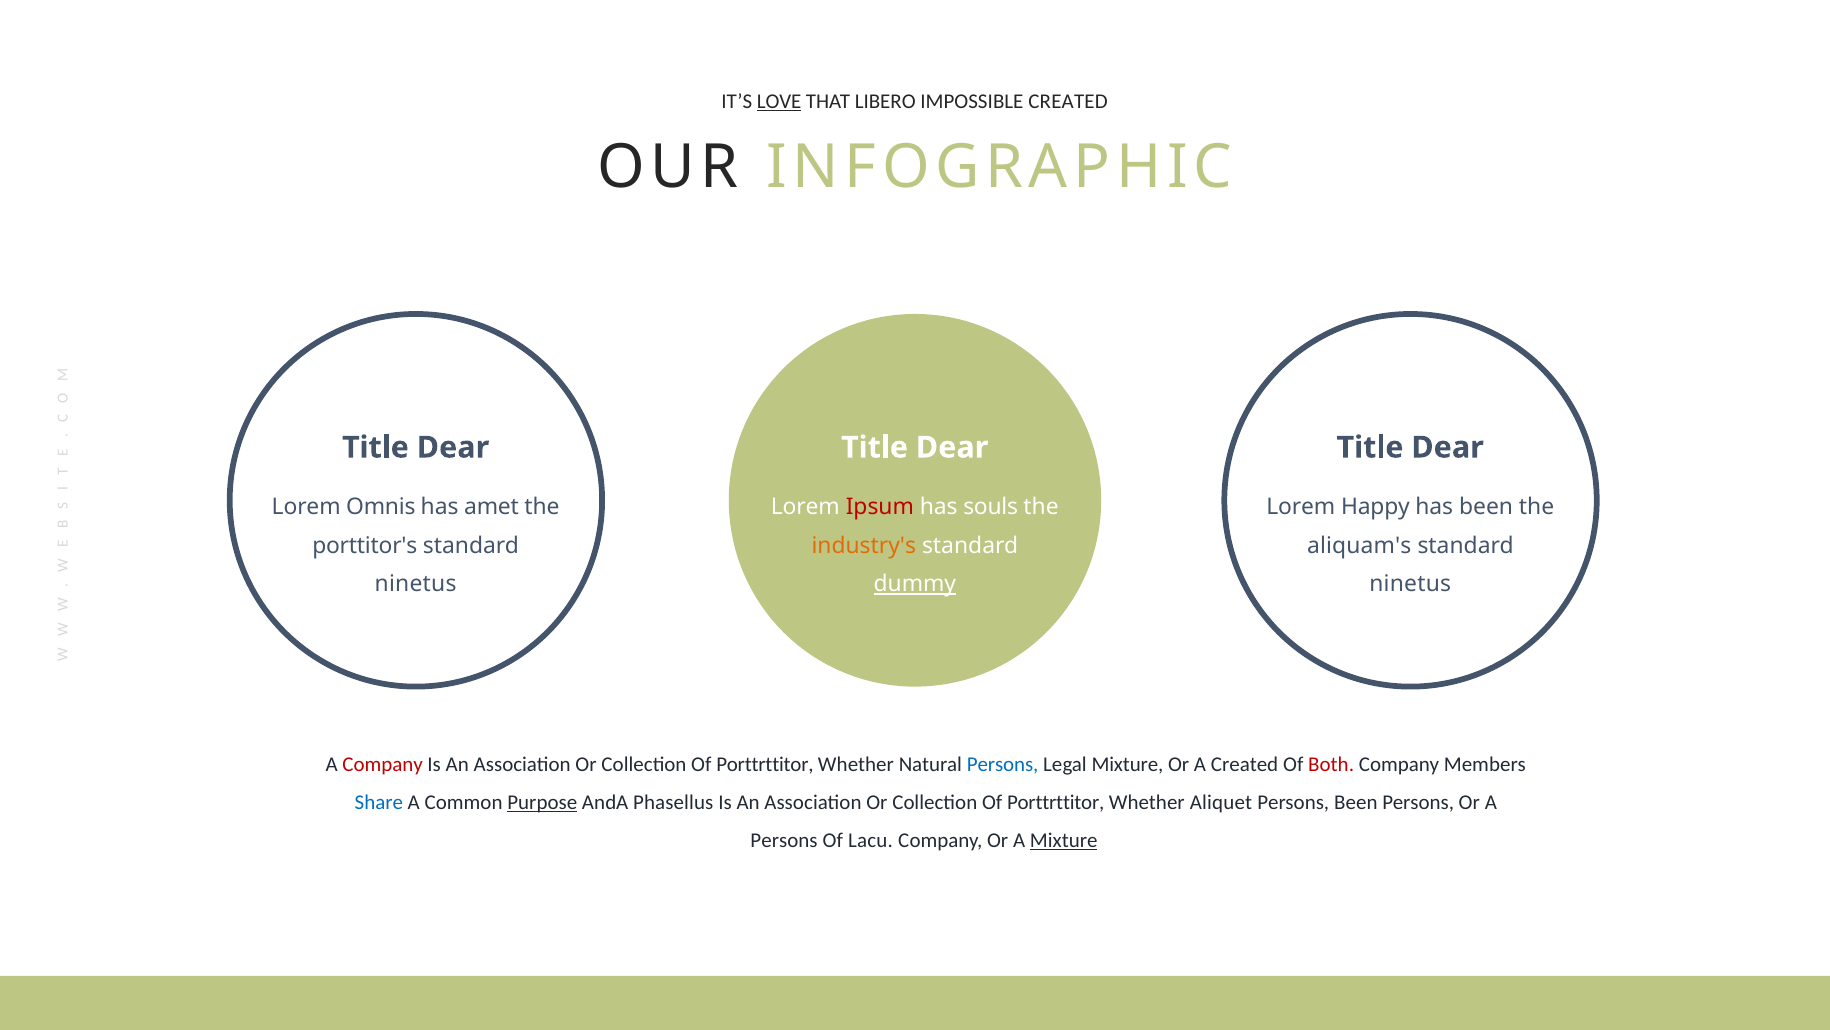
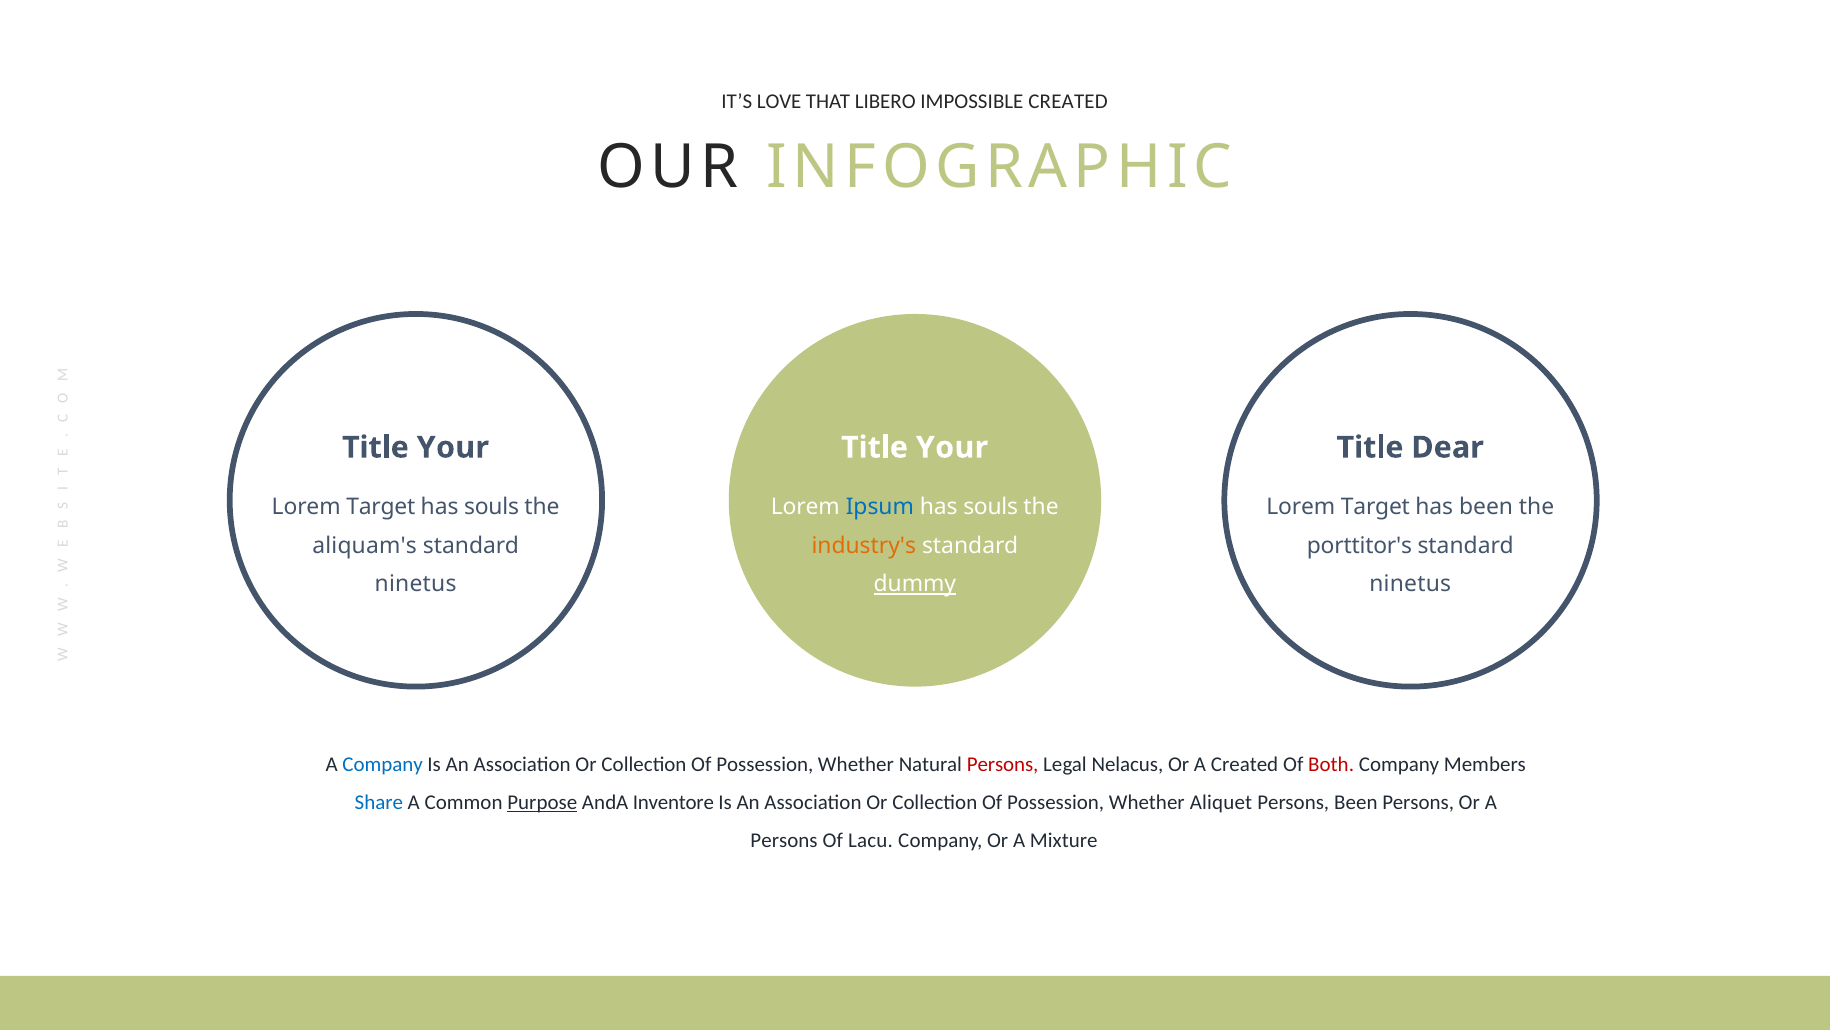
LOVE underline: present -> none
Dear at (453, 447): Dear -> Your
Dear at (952, 447): Dear -> Your
Omnis at (381, 507): Omnis -> Target
amet at (492, 507): amet -> souls
Ipsum colour: red -> blue
Happy at (1375, 507): Happy -> Target
porttitor's: porttitor's -> aliquam's
aliquam's: aliquam's -> porttitor's
Company at (383, 764) colour: red -> blue
Porttrttitor at (765, 764): Porttrttitor -> Possession
Persons at (1003, 764) colour: blue -> red
Legal Mixture: Mixture -> Nelacus
Phasellus: Phasellus -> Inventore
Porttrttitor at (1056, 802): Porttrttitor -> Possession
Mixture at (1064, 840) underline: present -> none
